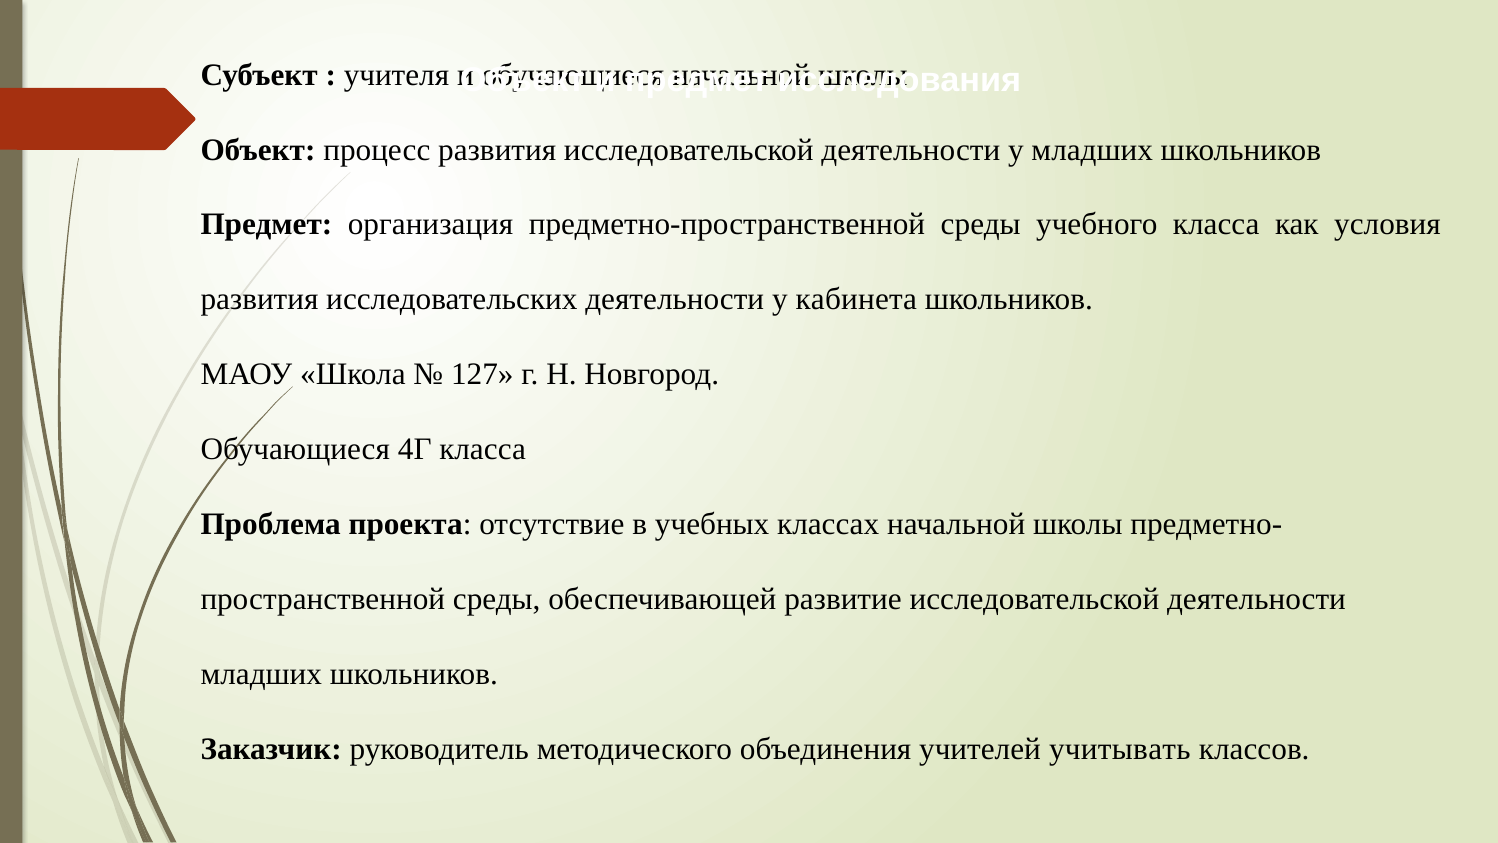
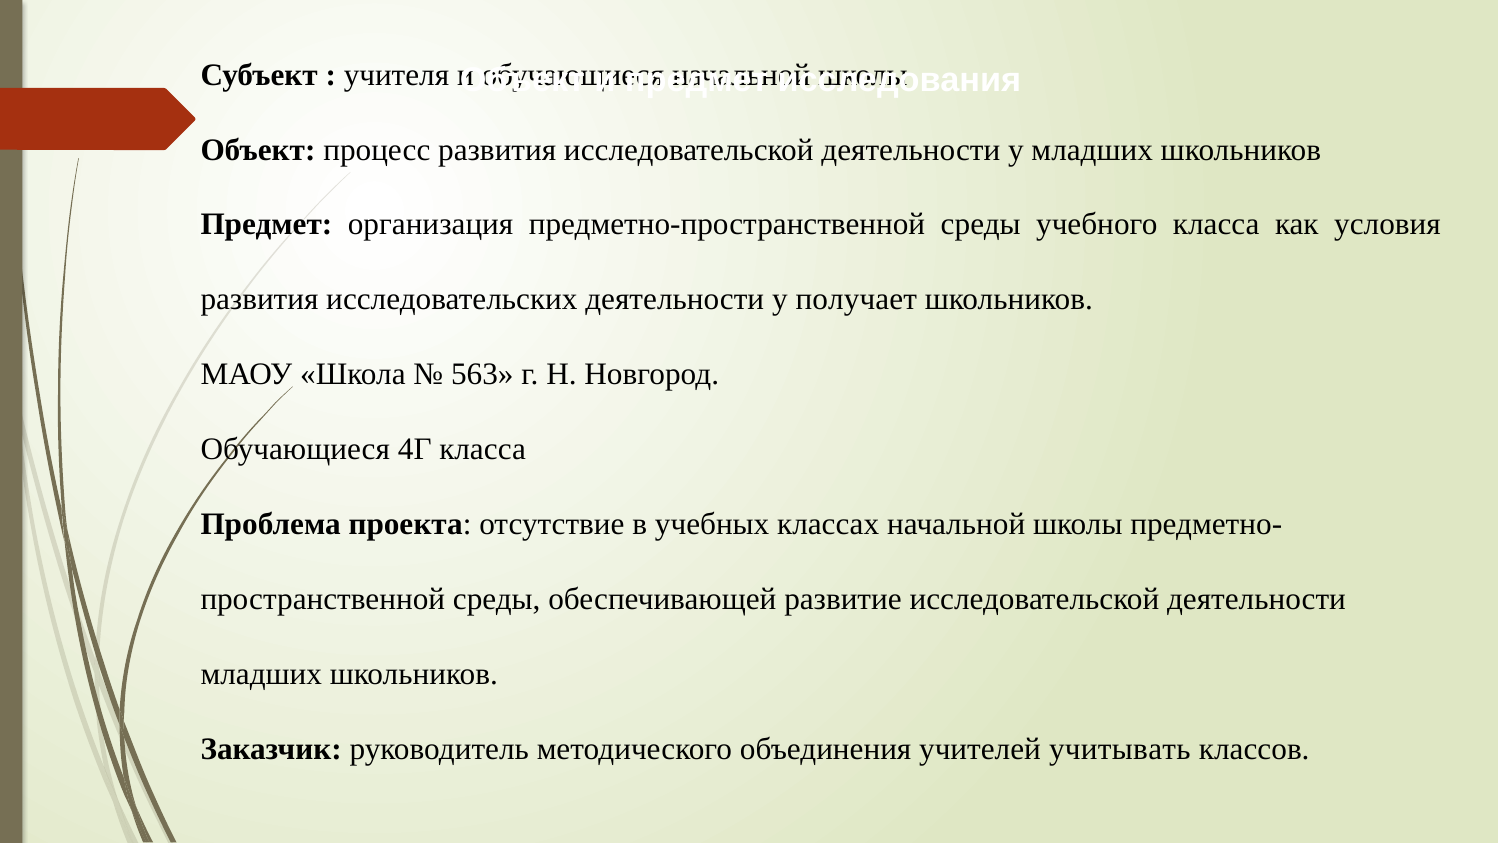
кабинета: кабинета -> получает
127: 127 -> 563
